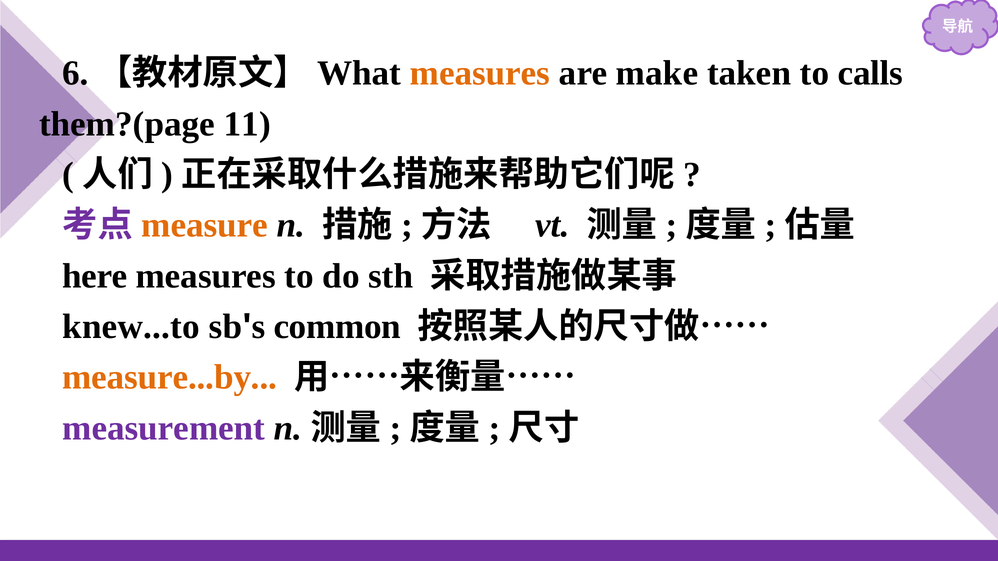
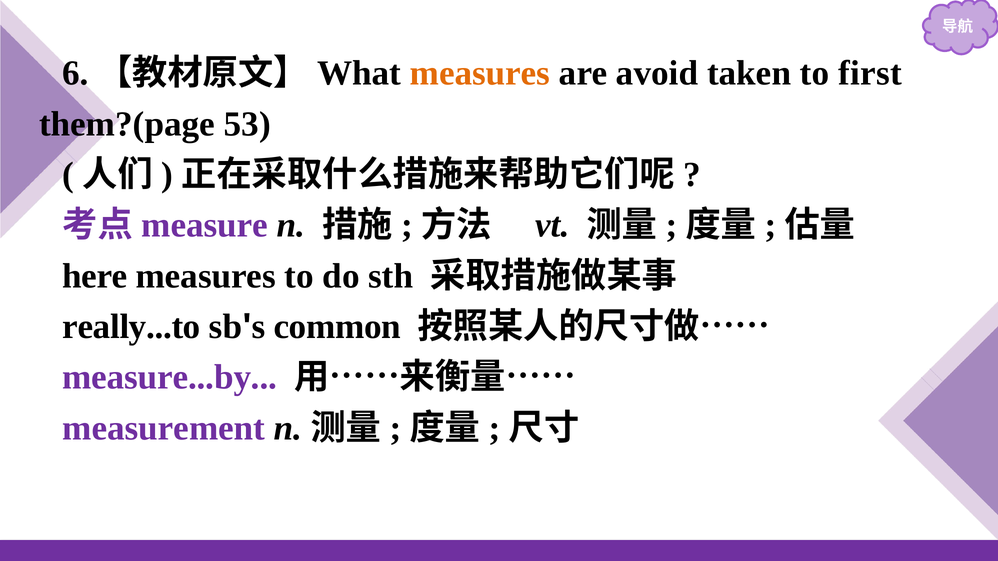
make: make -> avoid
calls: calls -> first
11: 11 -> 53
measure colour: orange -> purple
knew...to: knew...to -> really...to
measure...by colour: orange -> purple
